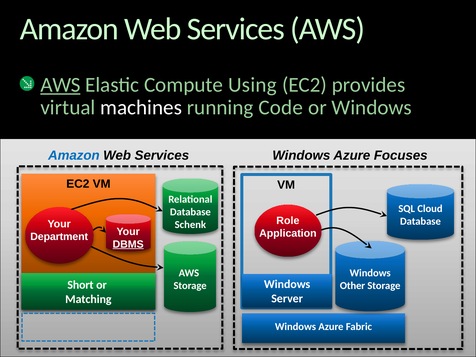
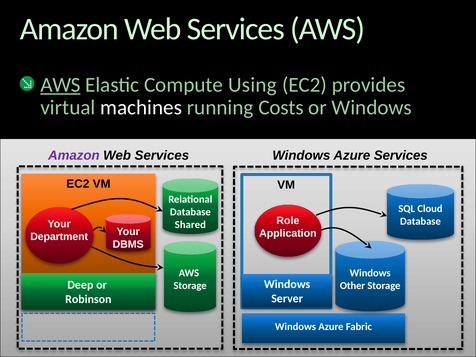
Code: Code -> Costs
Amazon at (74, 155) colour: blue -> purple
Azure Focuses: Focuses -> Services
Schenk: Schenk -> Shared
DBMS underline: present -> none
Short: Short -> Deep
Matching: Matching -> Robinson
